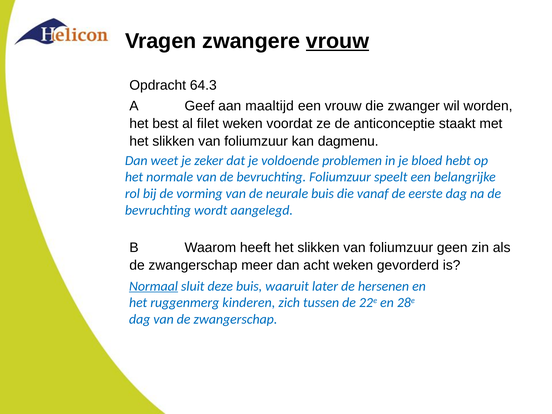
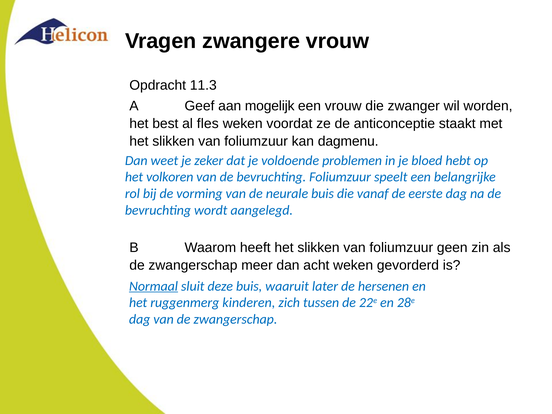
vrouw at (337, 41) underline: present -> none
64.3: 64.3 -> 11.3
maaltijd: maaltijd -> mogelijk
filet: filet -> fles
normale: normale -> volkoren
